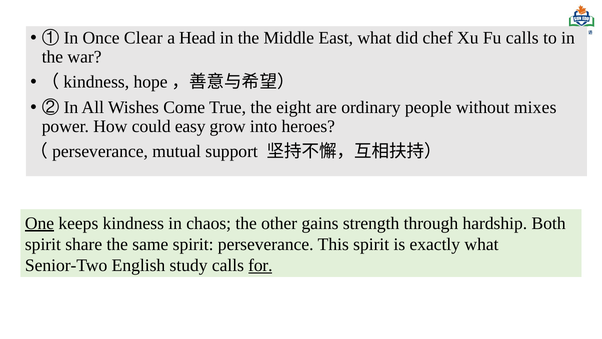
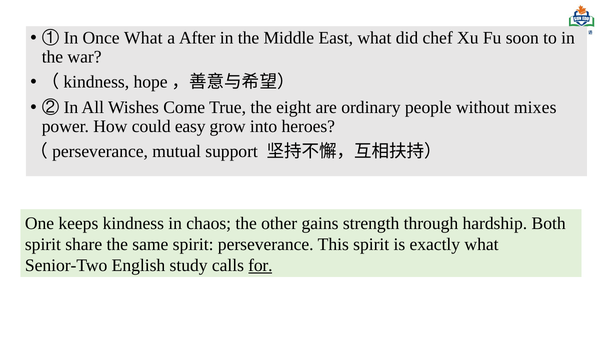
Once Clear: Clear -> What
Head: Head -> After
Fu calls: calls -> soon
One underline: present -> none
